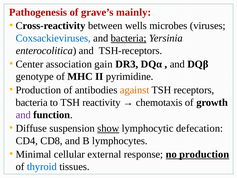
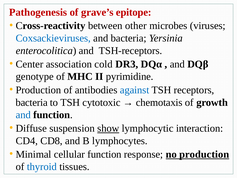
mainly: mainly -> epitope
wells: wells -> other
bacteria at (129, 38) underline: present -> none
gain: gain -> cold
against colour: orange -> blue
reactivity: reactivity -> cytotoxic
and at (23, 115) colour: purple -> blue
defecation: defecation -> interaction
cellular external: external -> function
